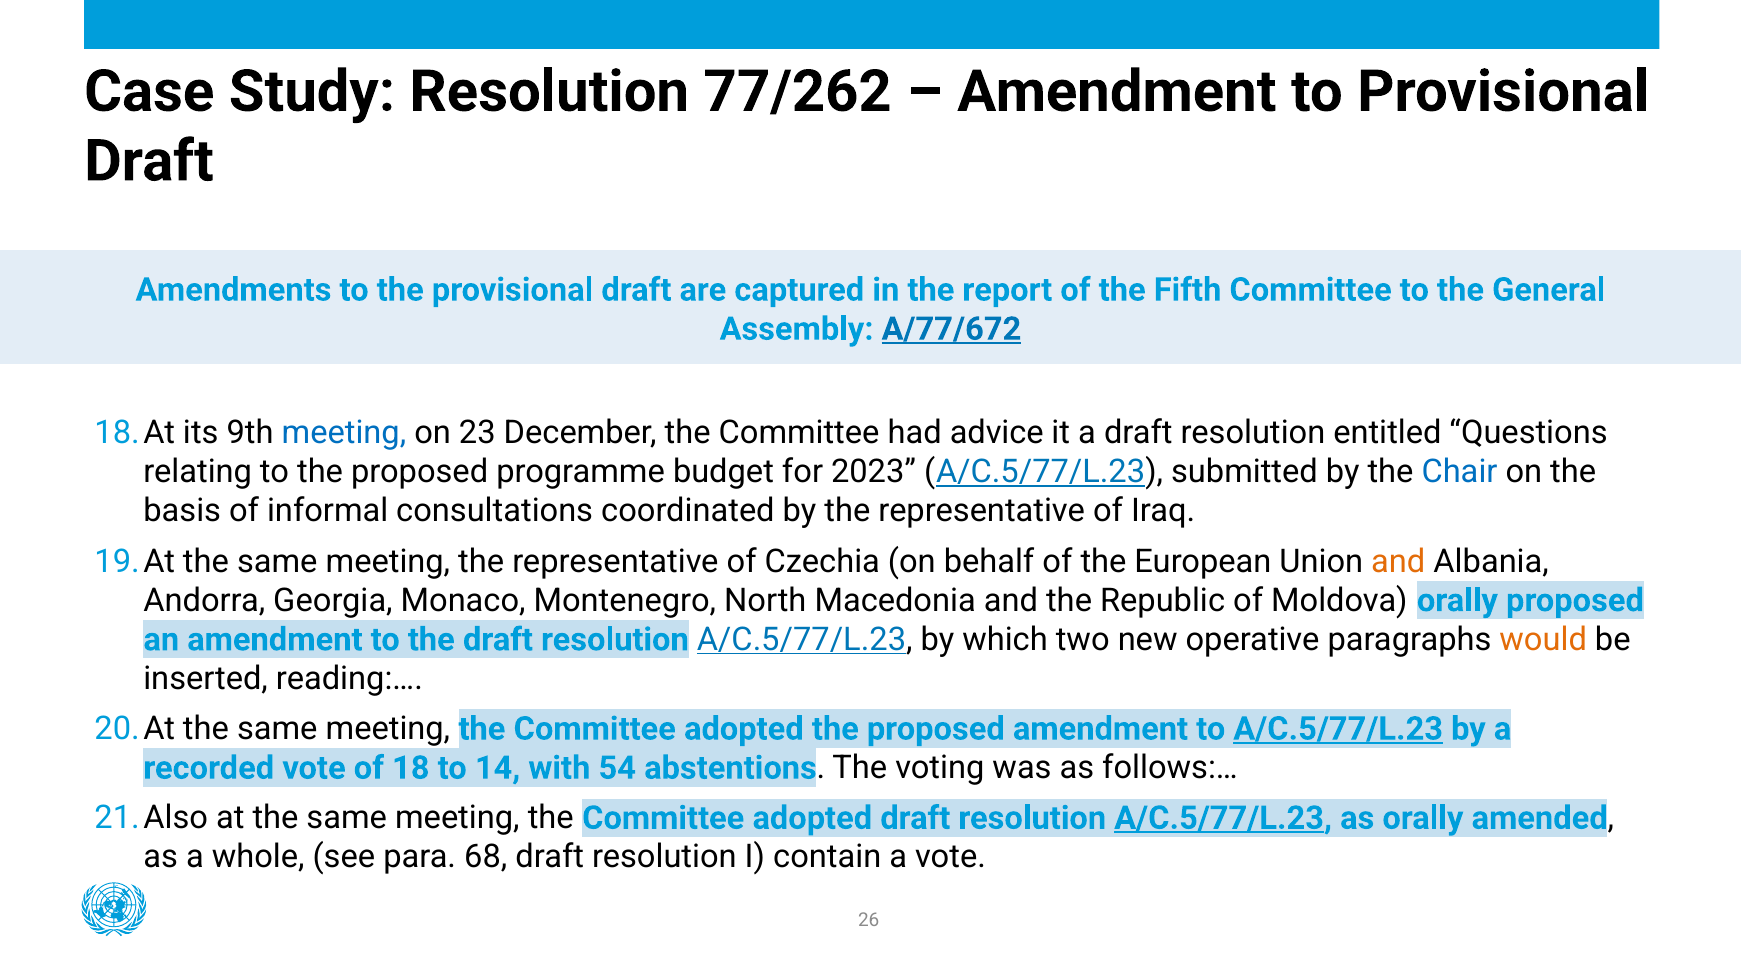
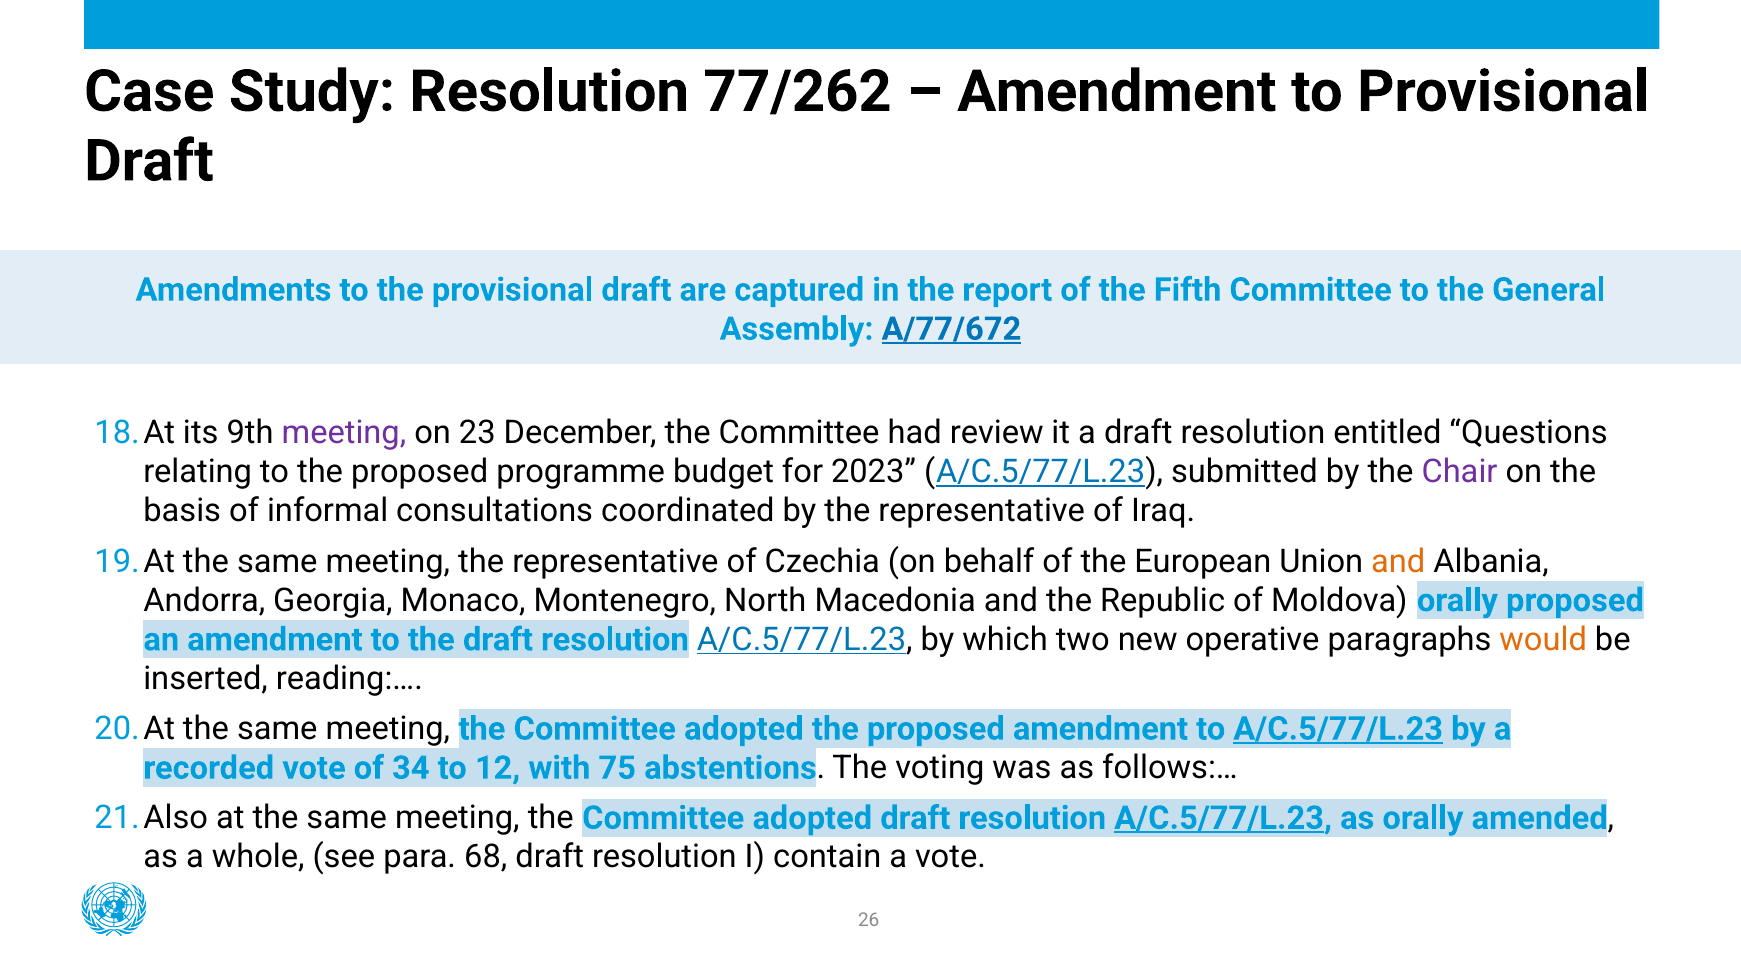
meeting at (344, 433) colour: blue -> purple
advice: advice -> review
Chair colour: blue -> purple
18: 18 -> 34
14: 14 -> 12
54: 54 -> 75
